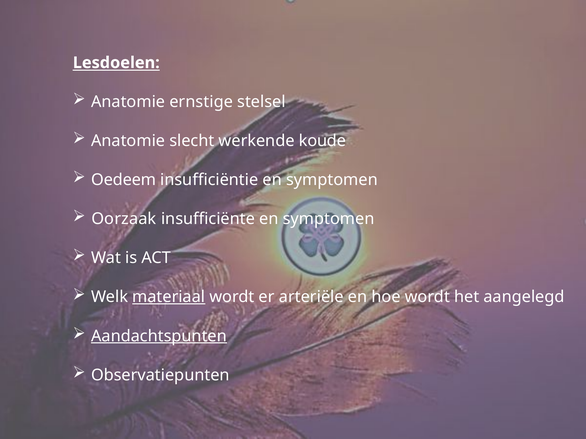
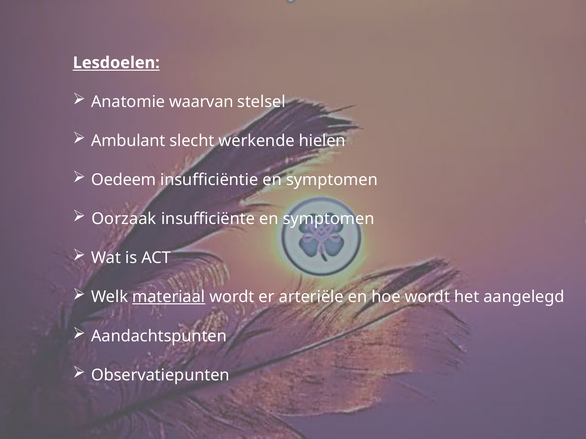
ernstige: ernstige -> waarvan
Anatomie at (128, 141): Anatomie -> Ambulant
koude: koude -> hielen
Aandachtspunten underline: present -> none
